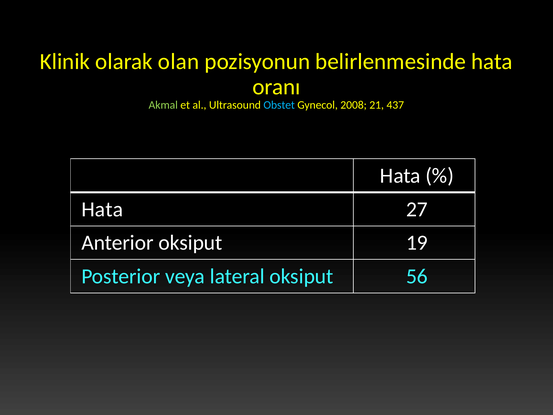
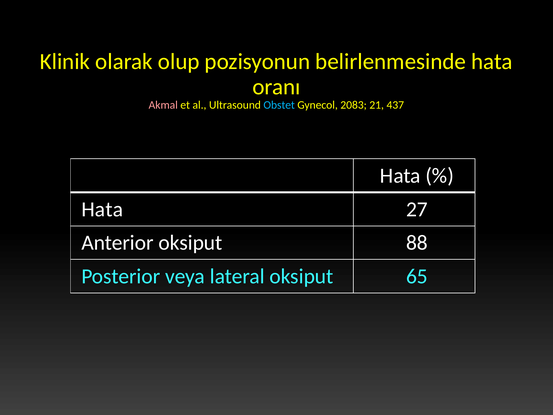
olan: olan -> olup
Akmal colour: light green -> pink
2008: 2008 -> 2083
19: 19 -> 88
56: 56 -> 65
